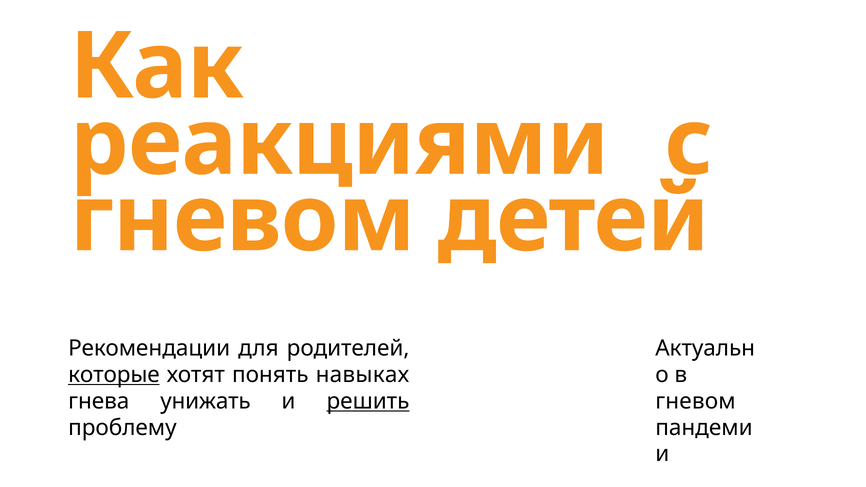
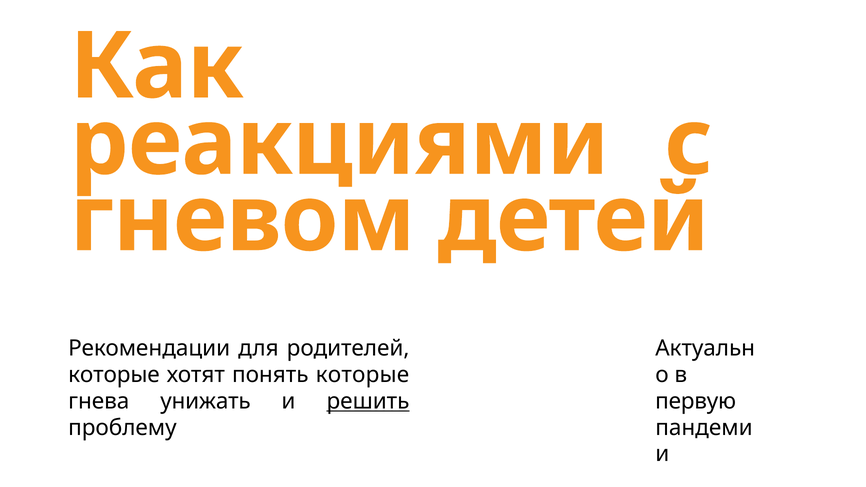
которые at (114, 375) underline: present -> none
понять навыках: навыках -> которые
гневом at (695, 401): гневом -> первую
